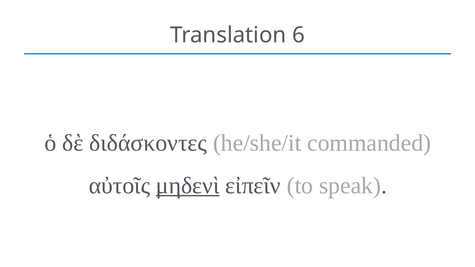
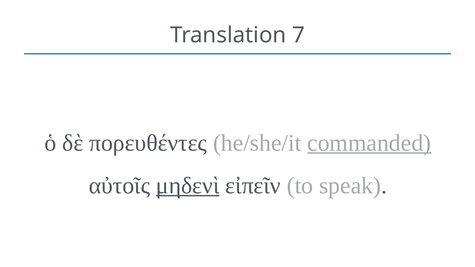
6: 6 -> 7
διδάσκοντες: διδάσκοντες -> πορευθέντες
commanded underline: none -> present
